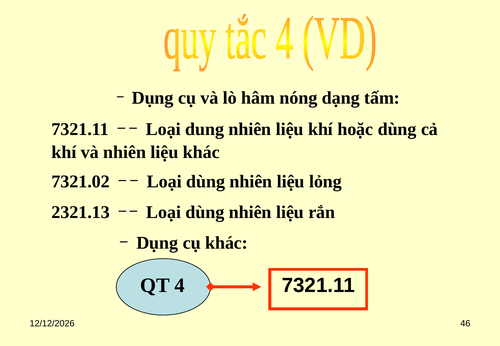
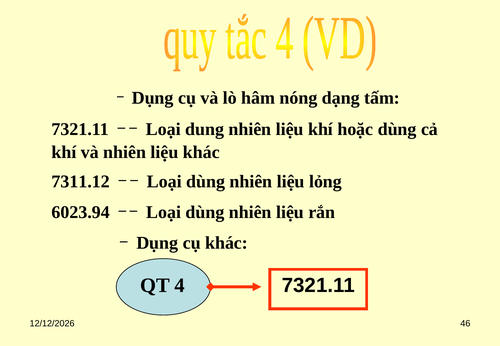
7321.02: 7321.02 -> 7311.12
2321.13: 2321.13 -> 6023.94
